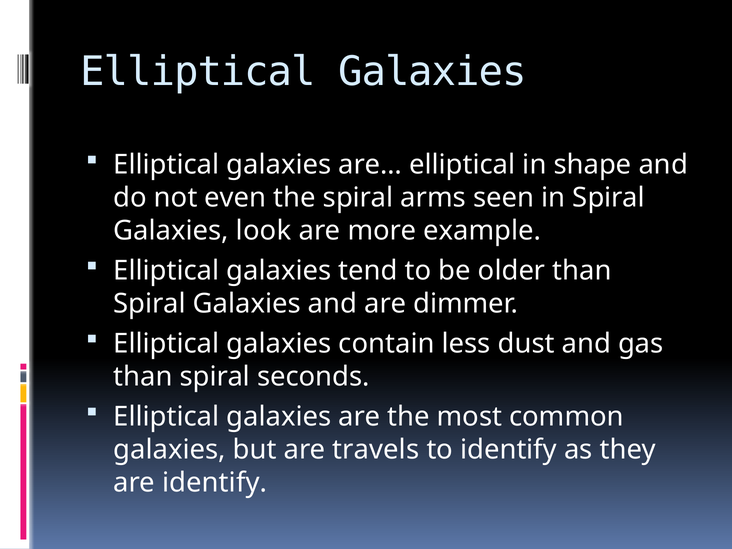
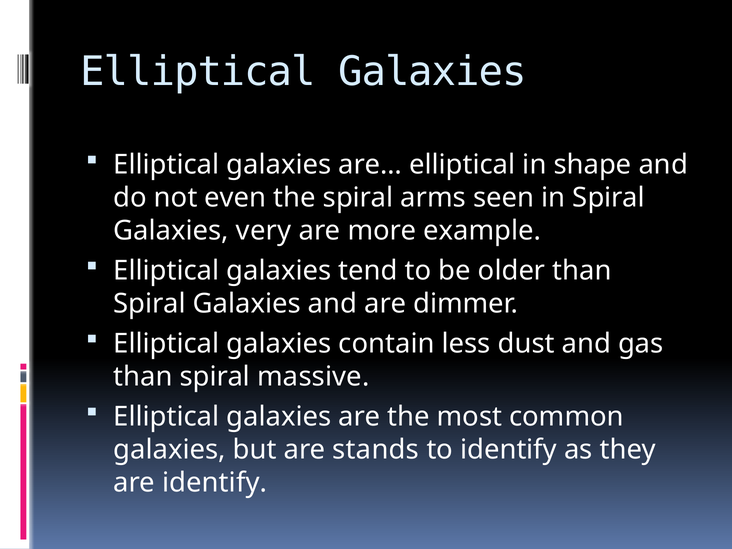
look: look -> very
seconds: seconds -> massive
travels: travels -> stands
